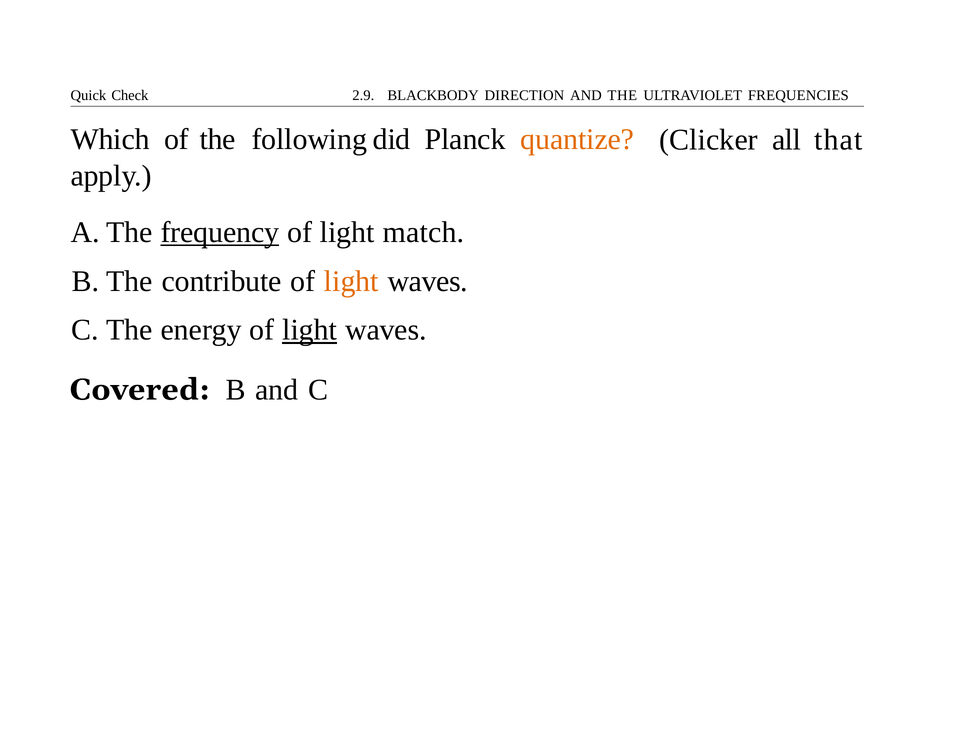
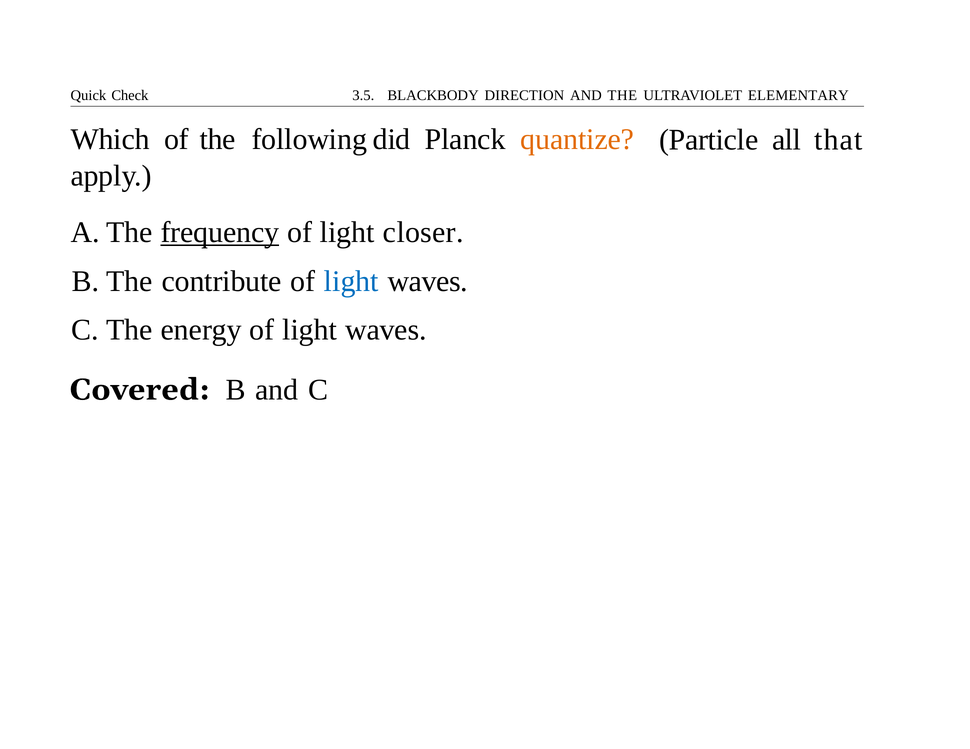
2.9: 2.9 -> 3.5
FREQUENCIES: FREQUENCIES -> ELEMENTARY
Clicker: Clicker -> Particle
match: match -> closer
light at (351, 281) colour: orange -> blue
light at (310, 330) underline: present -> none
